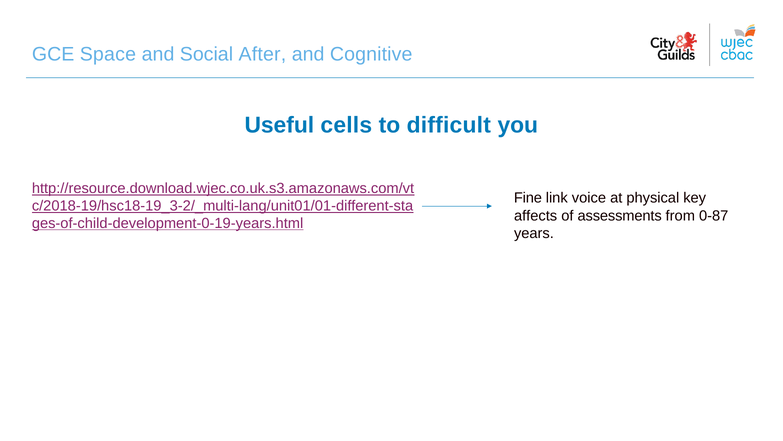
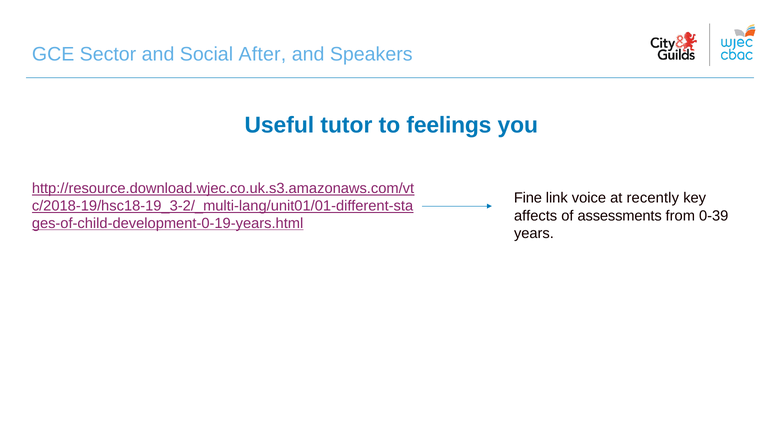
Space: Space -> Sector
Cognitive: Cognitive -> Speakers
cells: cells -> tutor
difficult: difficult -> feelings
physical: physical -> recently
0-87: 0-87 -> 0-39
